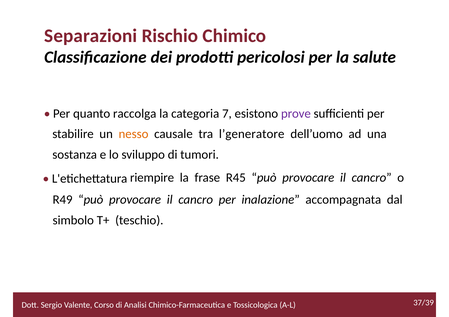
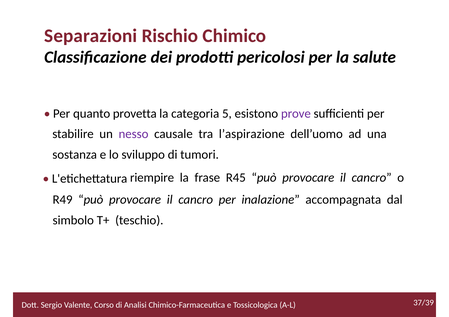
raccolga: raccolga -> provetta
7: 7 -> 5
nesso colour: orange -> purple
l’generatore: l’generatore -> l’aspirazione
